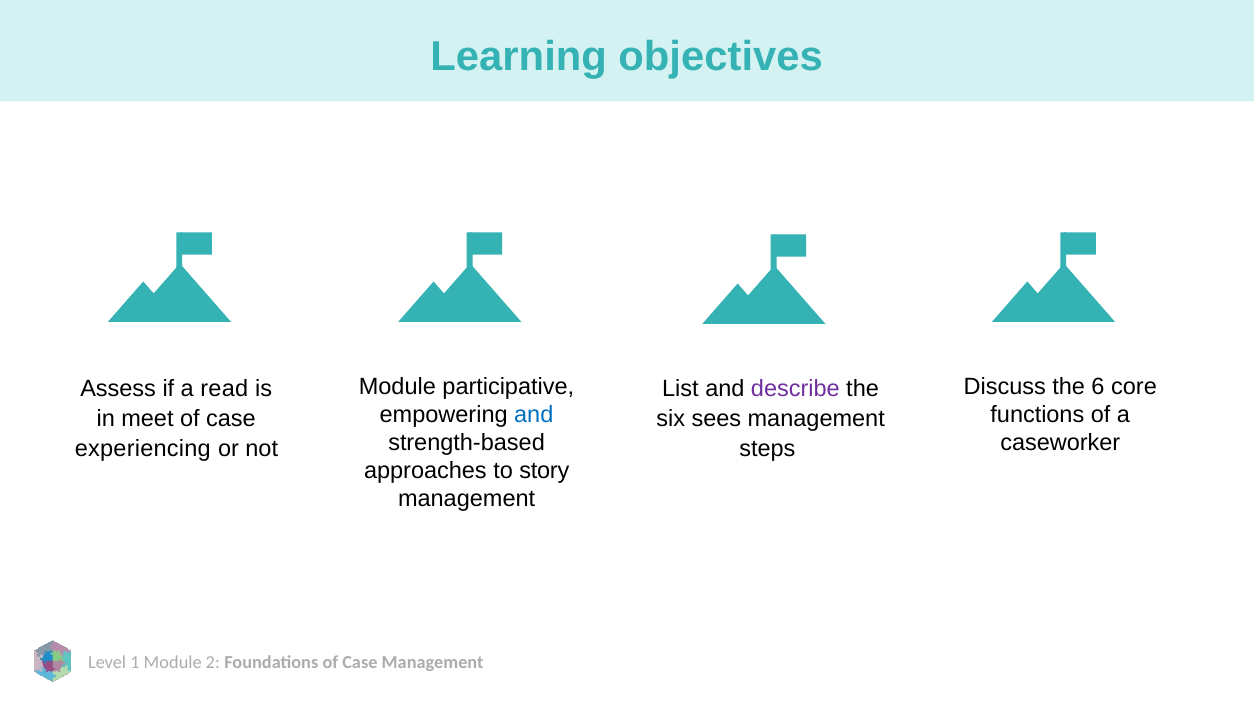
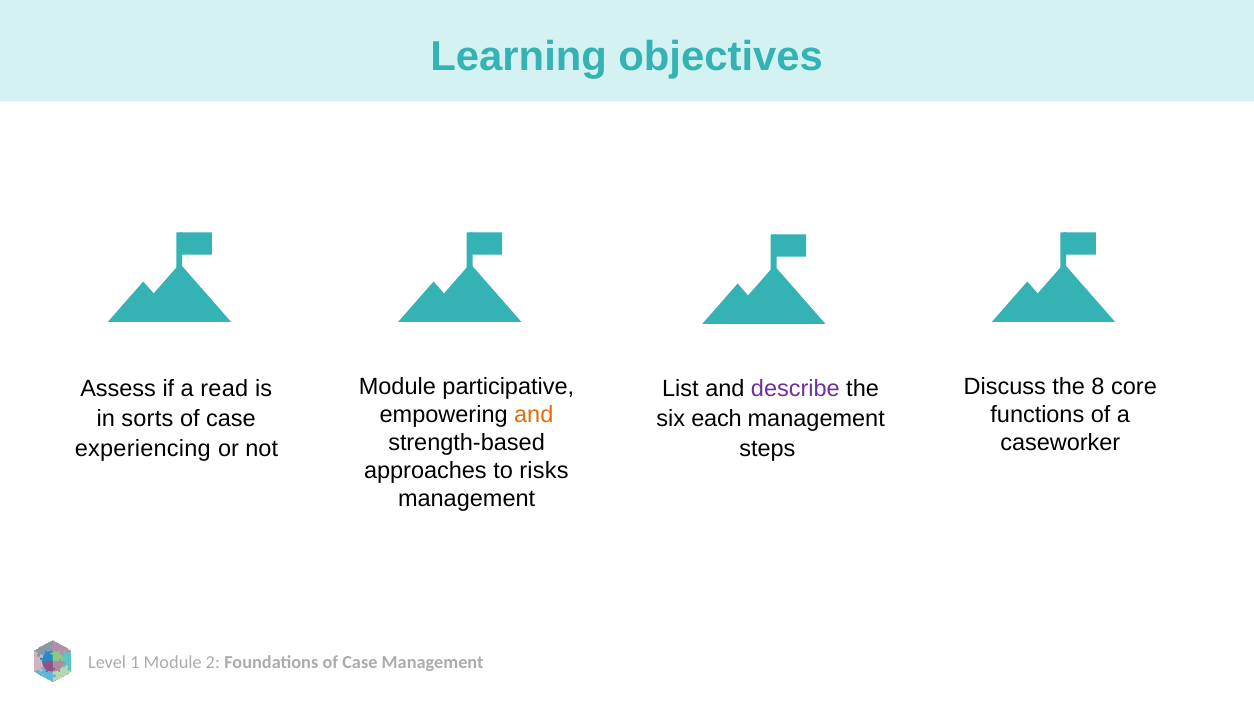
6: 6 -> 8
and at (534, 415) colour: blue -> orange
meet: meet -> sorts
sees: sees -> each
story: story -> risks
